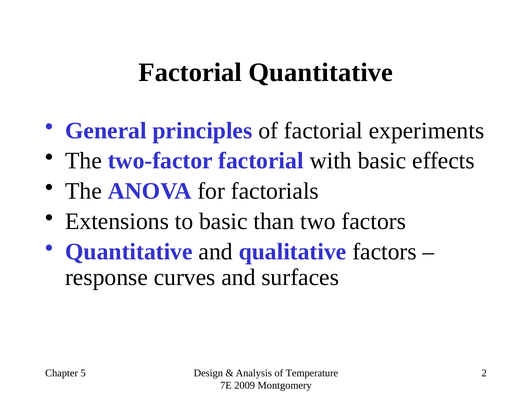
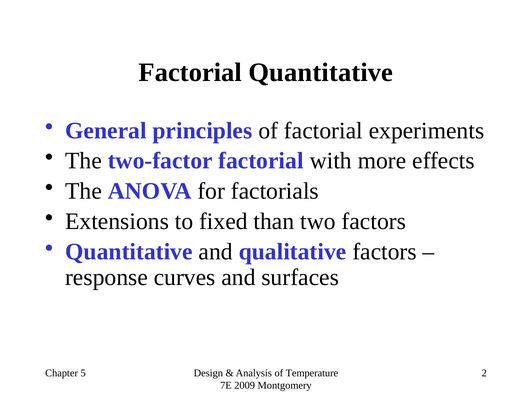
with basic: basic -> more
to basic: basic -> fixed
